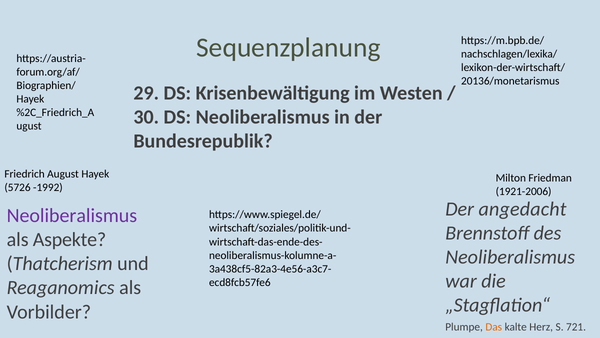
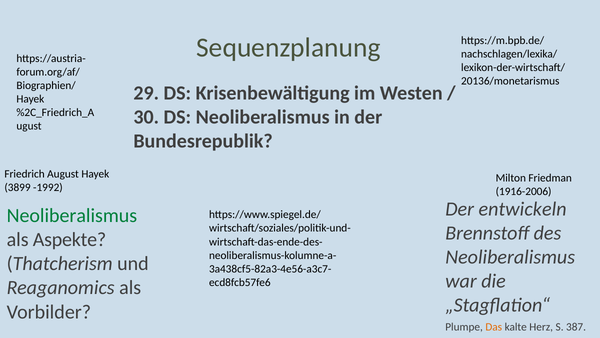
5726: 5726 -> 3899
1921-2006: 1921-2006 -> 1916-2006
angedacht: angedacht -> entwickeln
Neoliberalismus at (72, 215) colour: purple -> green
721: 721 -> 387
